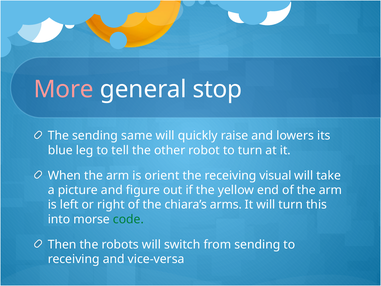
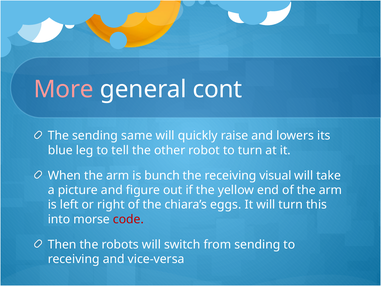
stop: stop -> cont
orient: orient -> bunch
arms: arms -> eggs
code colour: green -> red
